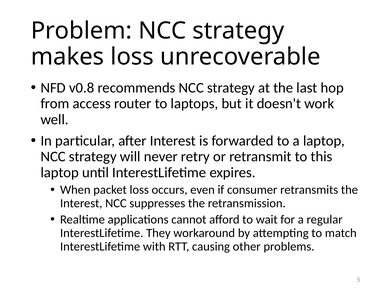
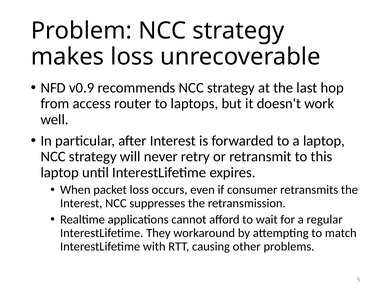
v0.8: v0.8 -> v0.9
